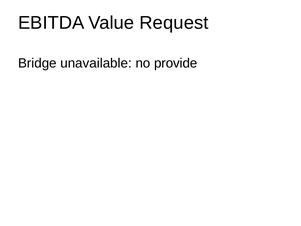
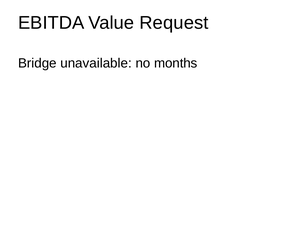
provide: provide -> months
